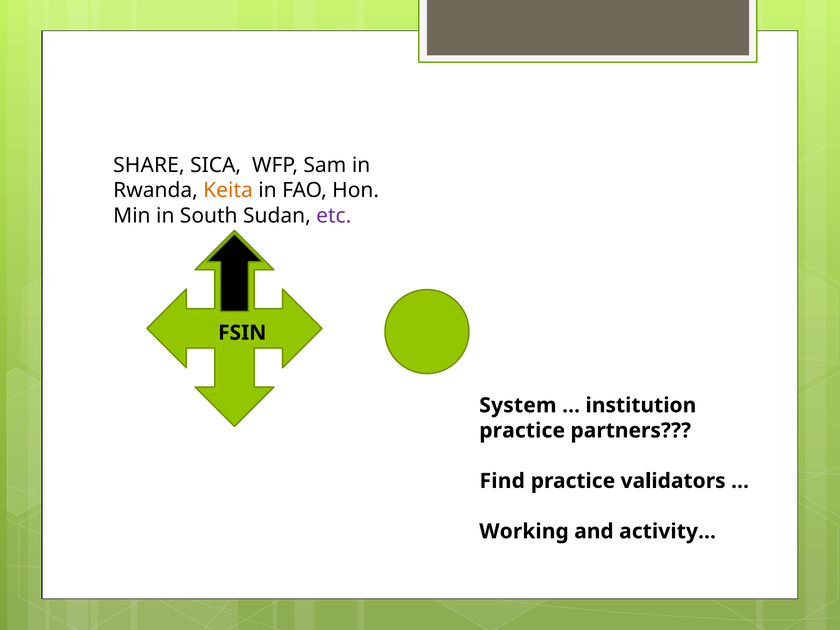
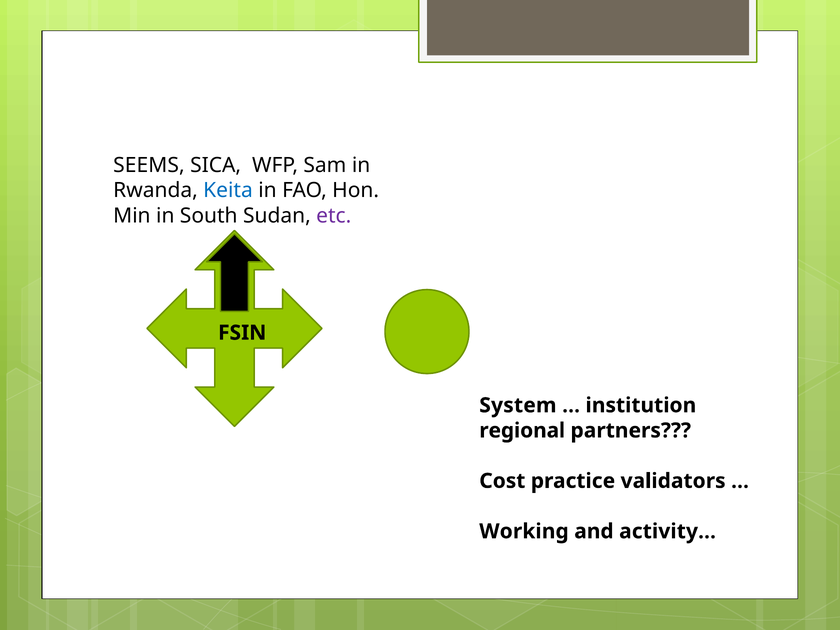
SHARE: SHARE -> SEEMS
Keita colour: orange -> blue
practice at (522, 431): practice -> regional
Find: Find -> Cost
